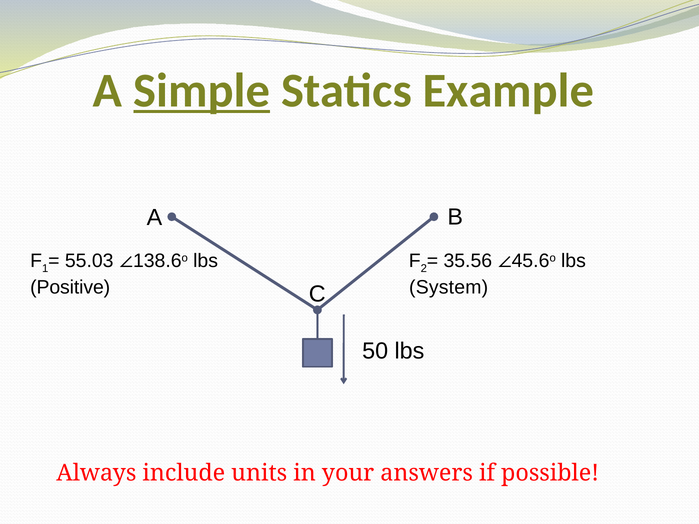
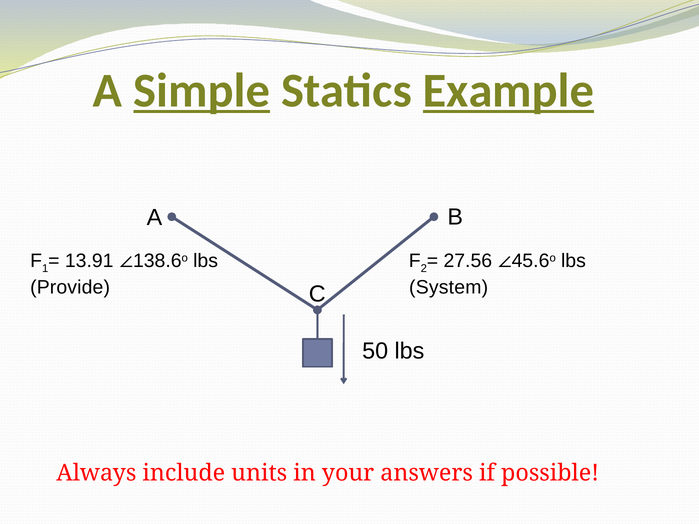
Example underline: none -> present
55.03: 55.03 -> 13.91
35.56: 35.56 -> 27.56
Positive: Positive -> Provide
